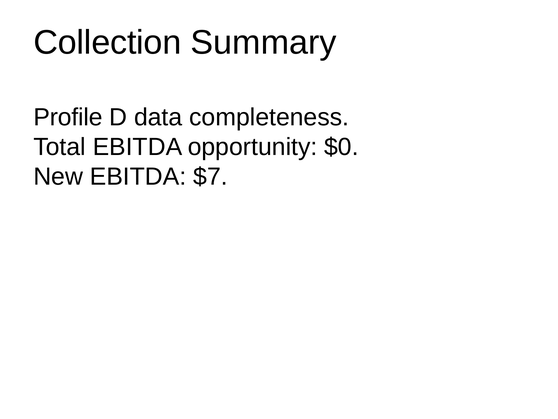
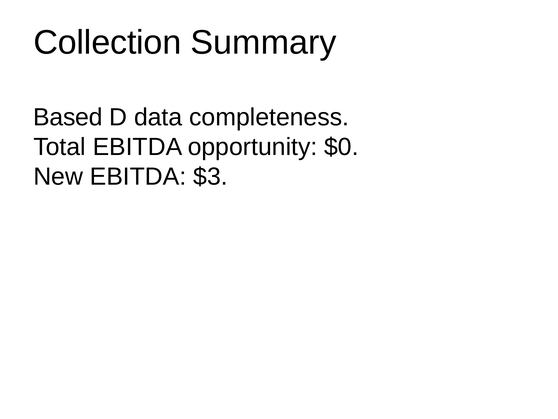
Profile: Profile -> Based
$7: $7 -> $3
